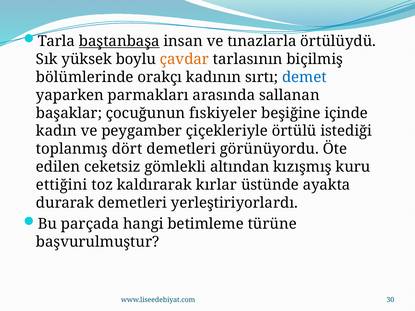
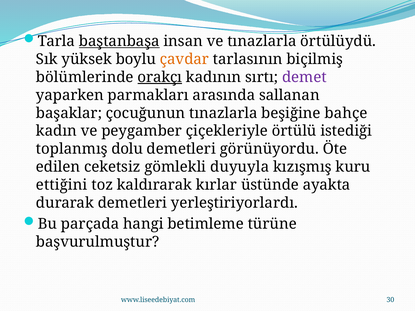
orakçı underline: none -> present
demet colour: blue -> purple
çocuğunun fıskiyeler: fıskiyeler -> tınazlarla
içinde: içinde -> bahçe
dört: dört -> dolu
altından: altından -> duyuyla
